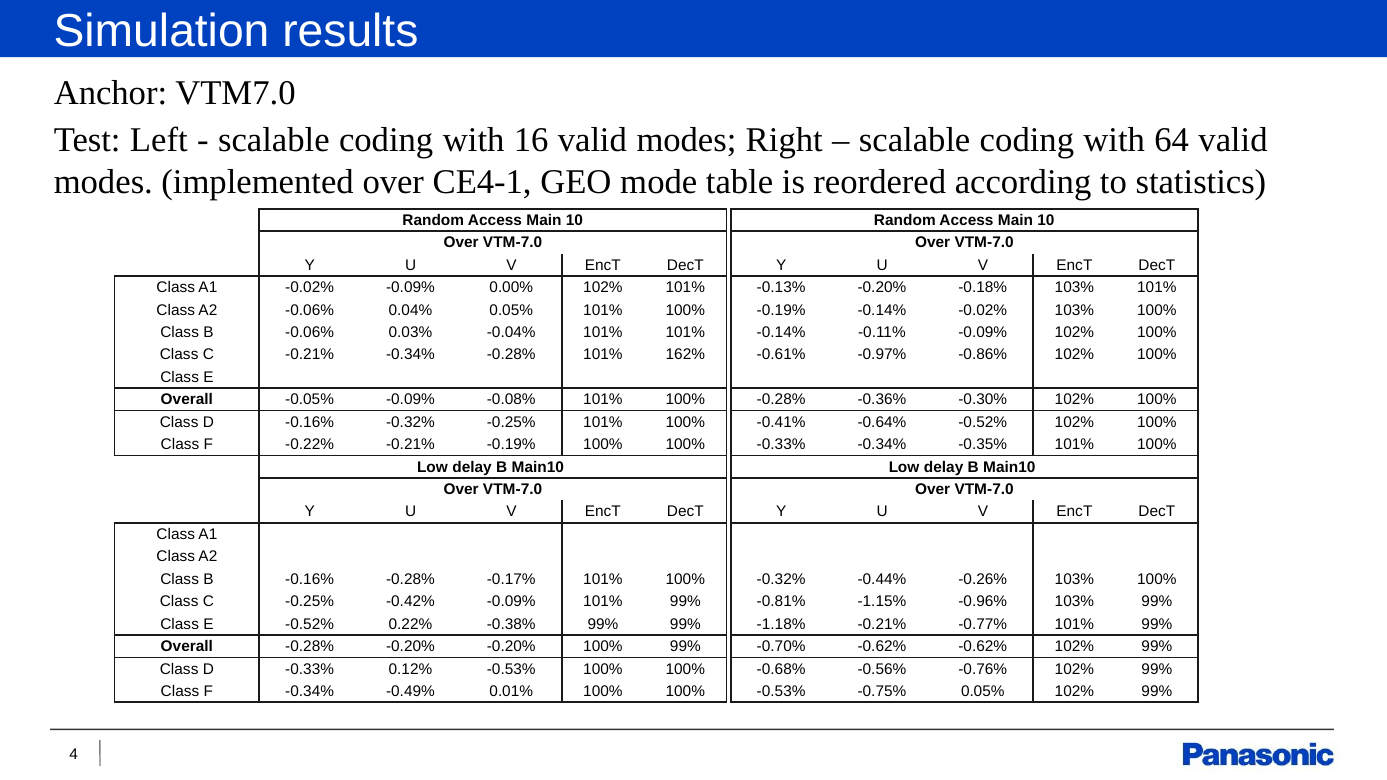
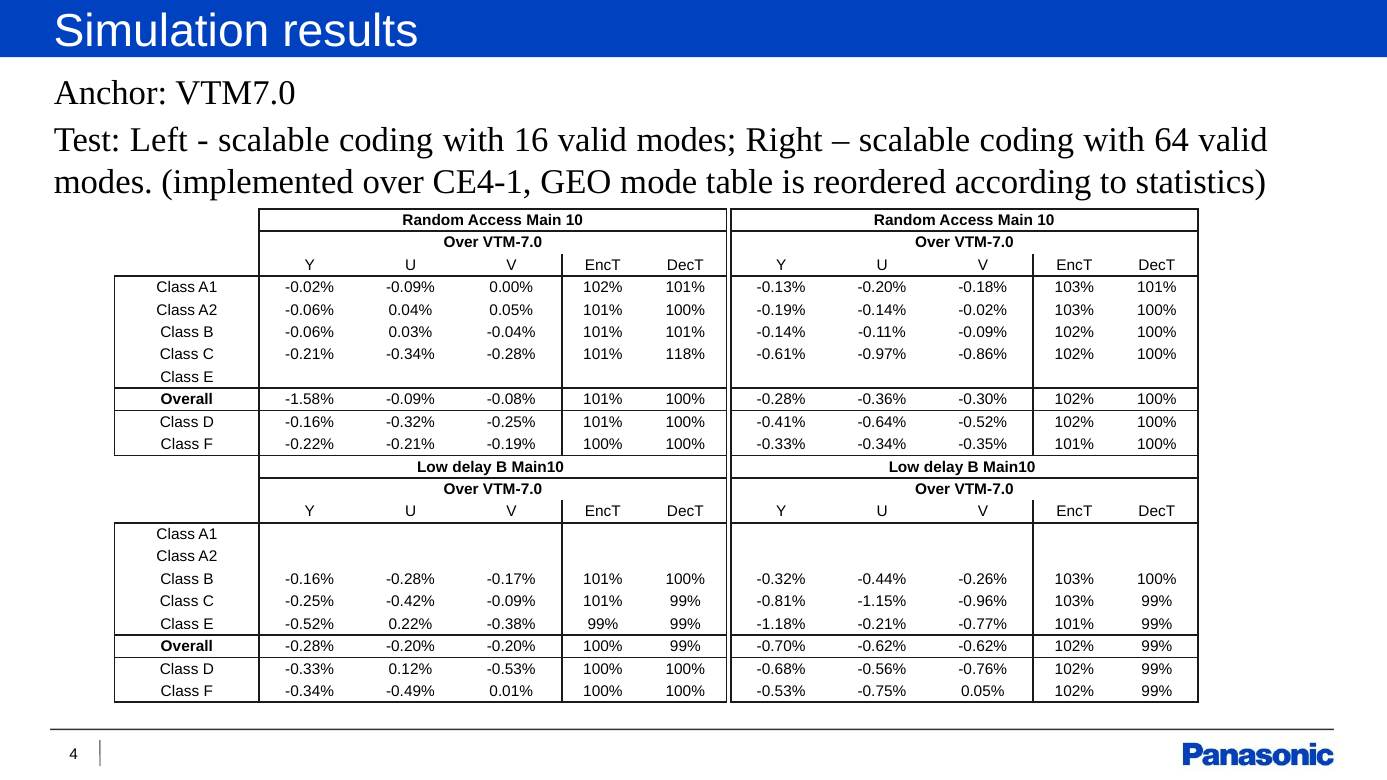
162%: 162% -> 118%
-0.05%: -0.05% -> -1.58%
